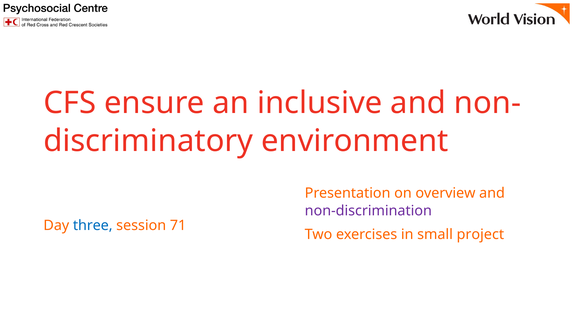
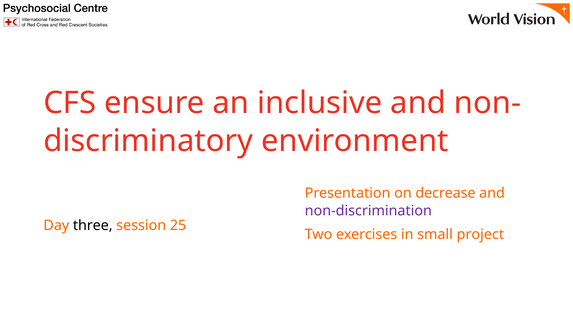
overview: overview -> decrease
three colour: blue -> black
71: 71 -> 25
